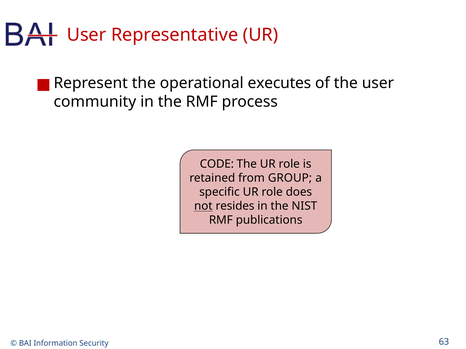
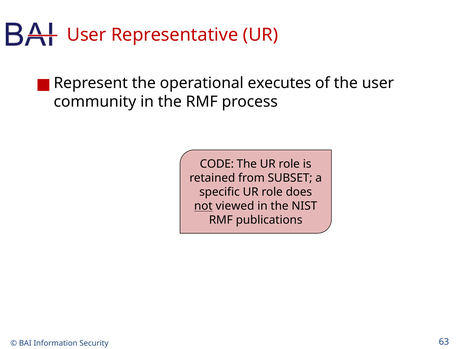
GROUP: GROUP -> SUBSET
resides: resides -> viewed
